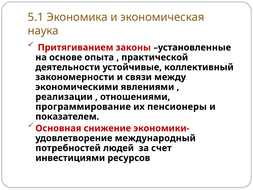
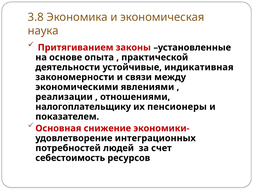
5.1: 5.1 -> 3.8
коллективный: коллективный -> индикативная
программирование: программирование -> налогоплательщику
международный: международный -> интеграционных
инвестициями: инвестициями -> себестоимость
